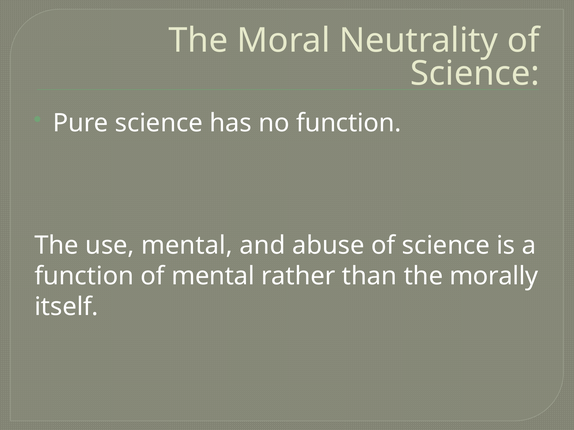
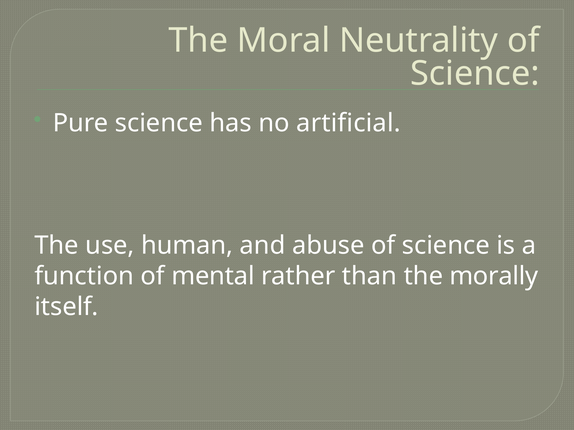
no function: function -> artificial
use mental: mental -> human
